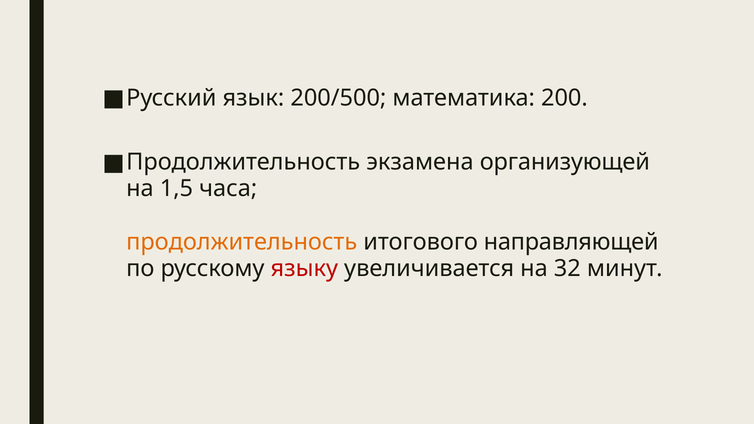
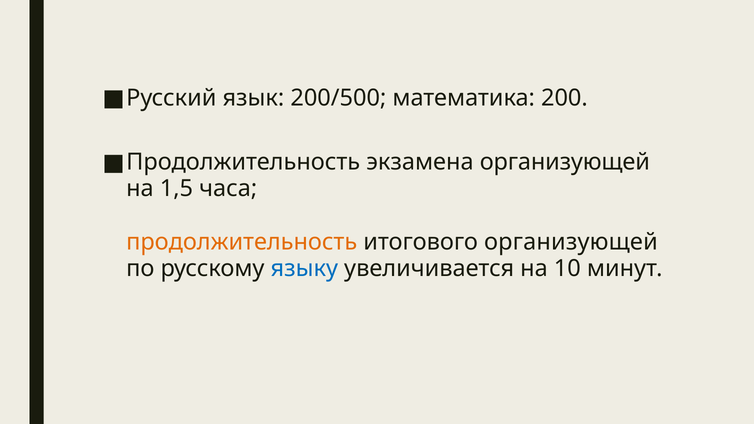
итогового направляющей: направляющей -> организующей
языку colour: red -> blue
32: 32 -> 10
